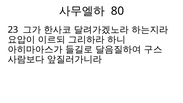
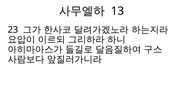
80: 80 -> 13
